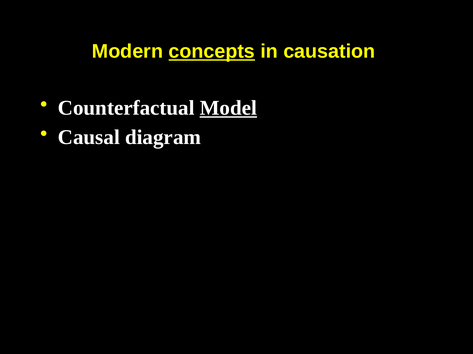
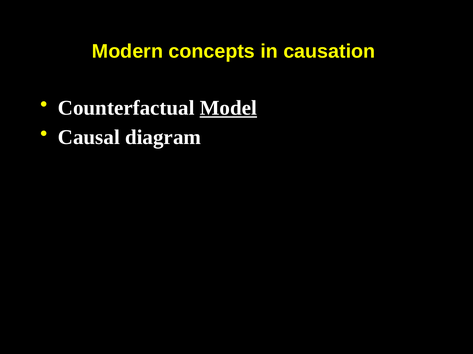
concepts underline: present -> none
